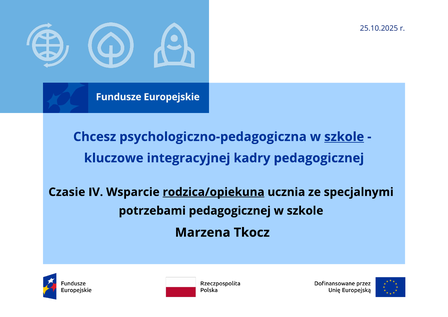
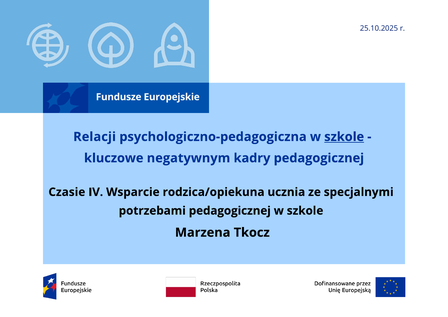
Chcesz: Chcesz -> Relacji
integracyjnej: integracyjnej -> negatywnym
rodzica/opiekuna underline: present -> none
